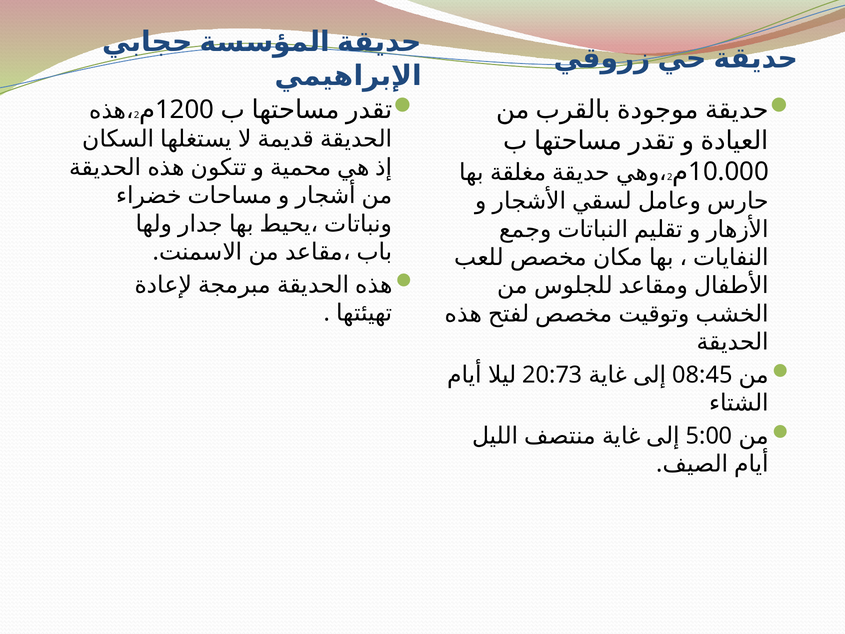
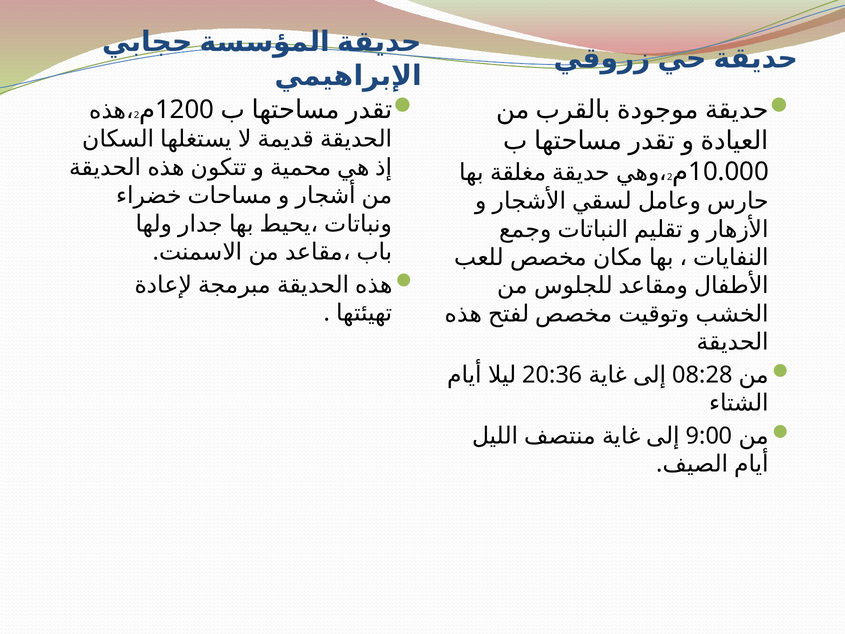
20:73: 20:73 -> 20:36
08:45: 08:45 -> 08:28
5:00: 5:00 -> 9:00
